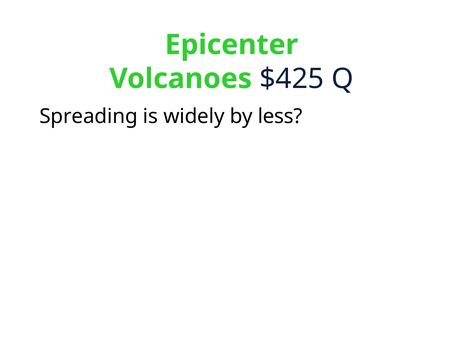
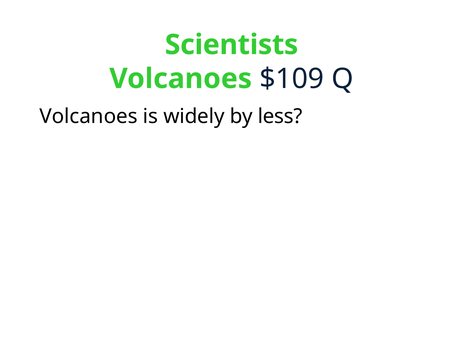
Epicenter: Epicenter -> Scientists
$425: $425 -> $109
Spreading at (89, 116): Spreading -> Volcanoes
